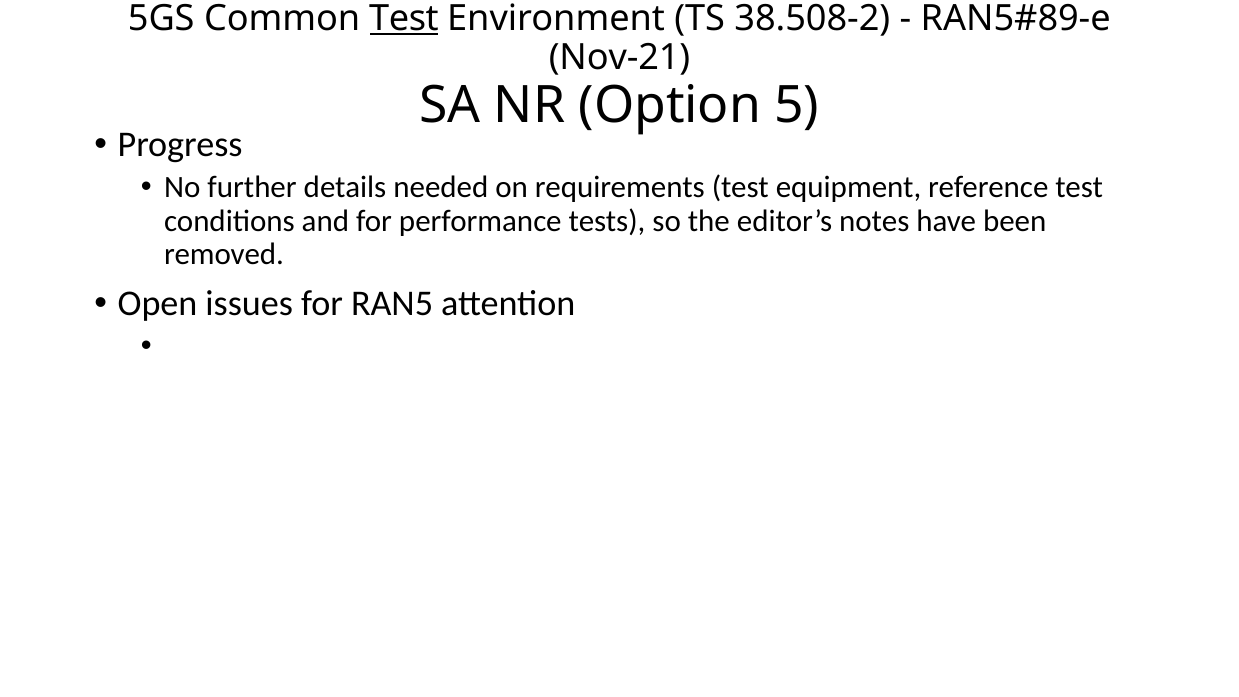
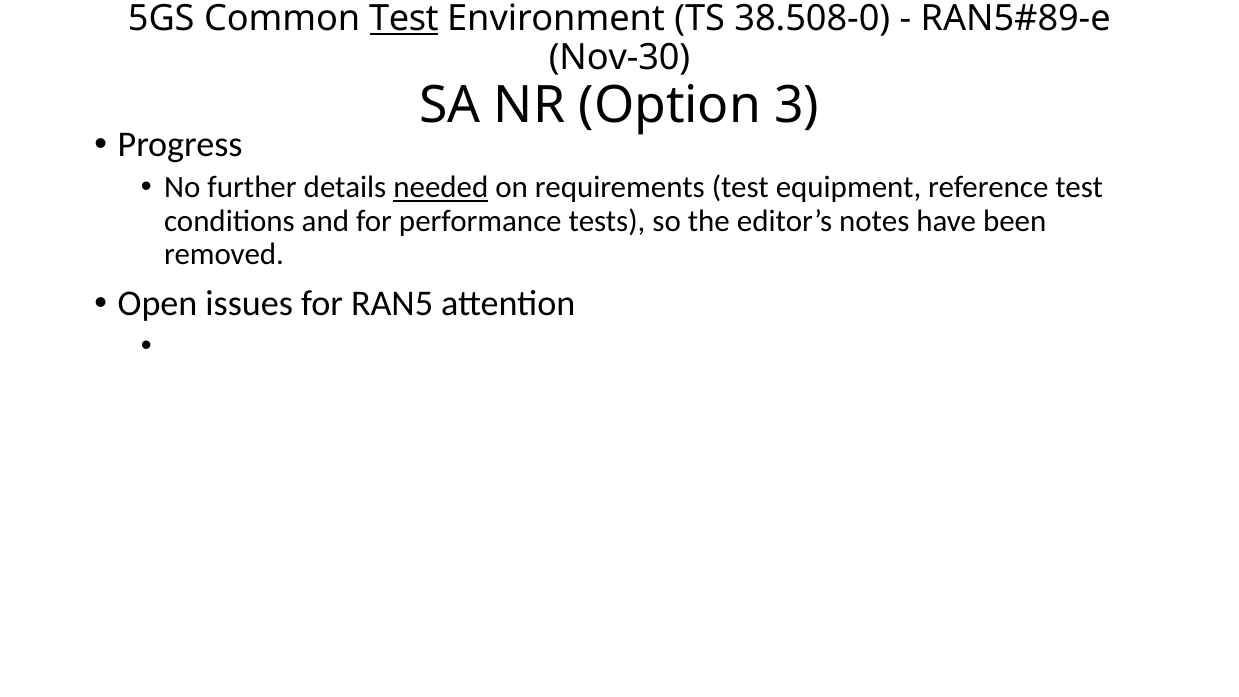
38.508-2: 38.508-2 -> 38.508-0
Nov-21: Nov-21 -> Nov-30
5: 5 -> 3
needed underline: none -> present
